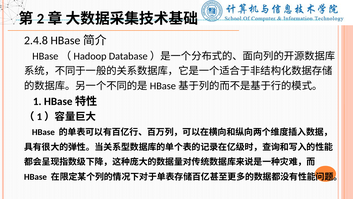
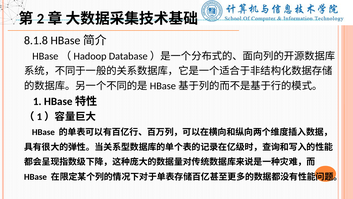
2.4.8: 2.4.8 -> 8.1.8
